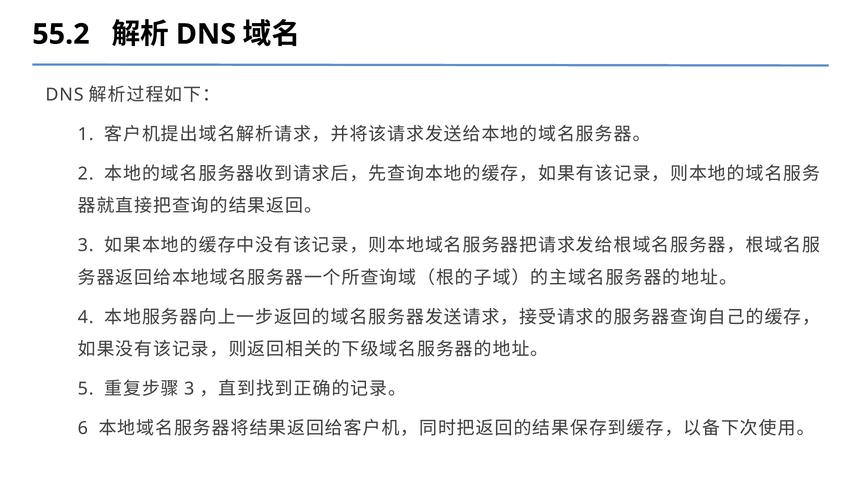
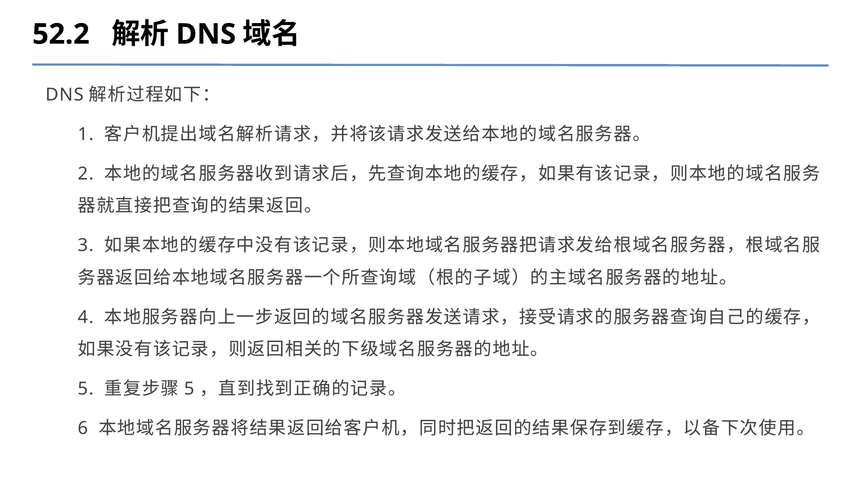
55.2: 55.2 -> 52.2
3 at (189, 389): 3 -> 5
